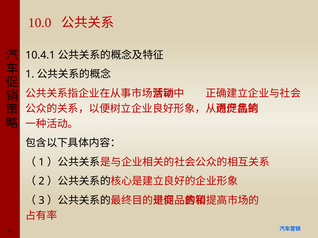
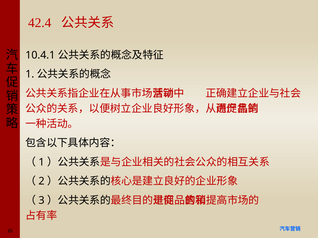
10.0: 10.0 -> 42.4
